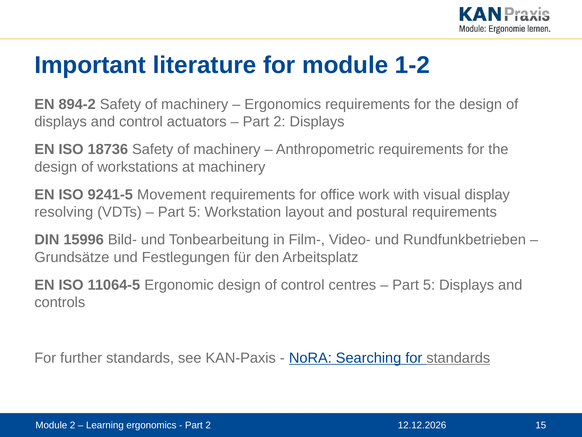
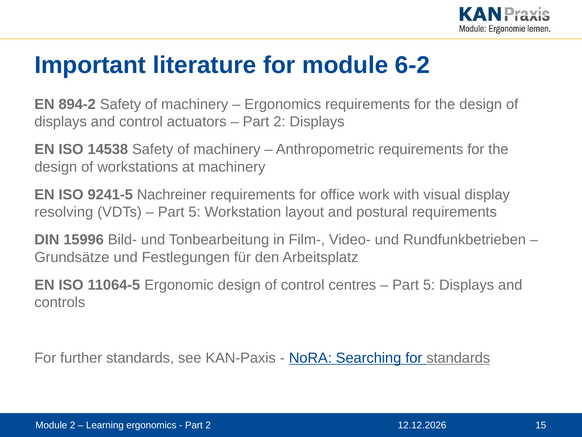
1-2: 1-2 -> 6-2
18736: 18736 -> 14538
Movement: Movement -> Nachreiner
